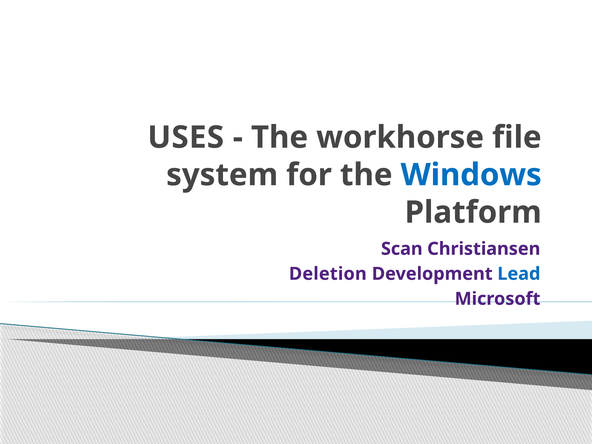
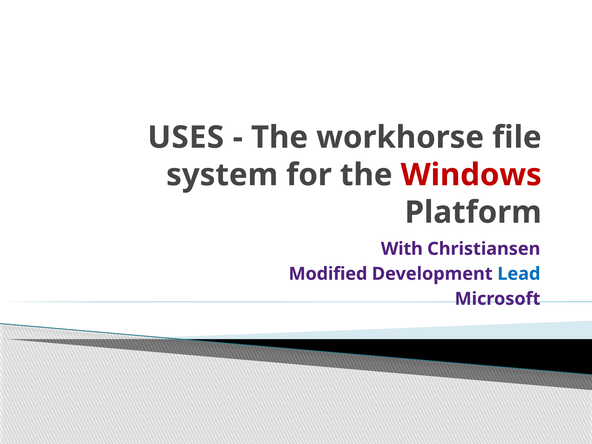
Windows colour: blue -> red
Scan: Scan -> With
Deletion: Deletion -> Modified
